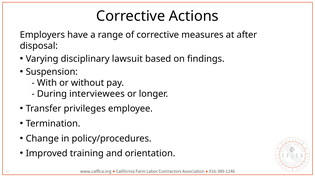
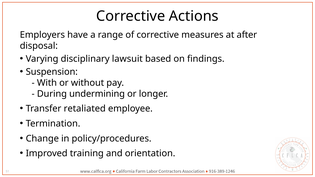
interviewees: interviewees -> undermining
privileges: privileges -> retaliated
